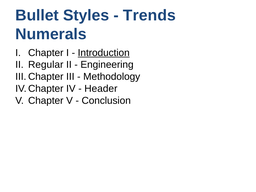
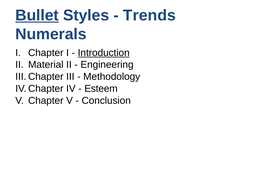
Bullet underline: none -> present
Regular: Regular -> Material
Header: Header -> Esteem
